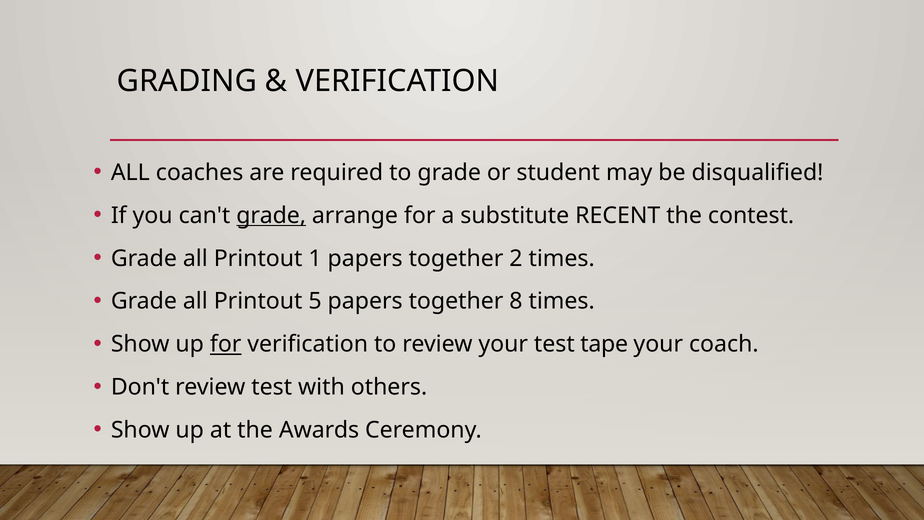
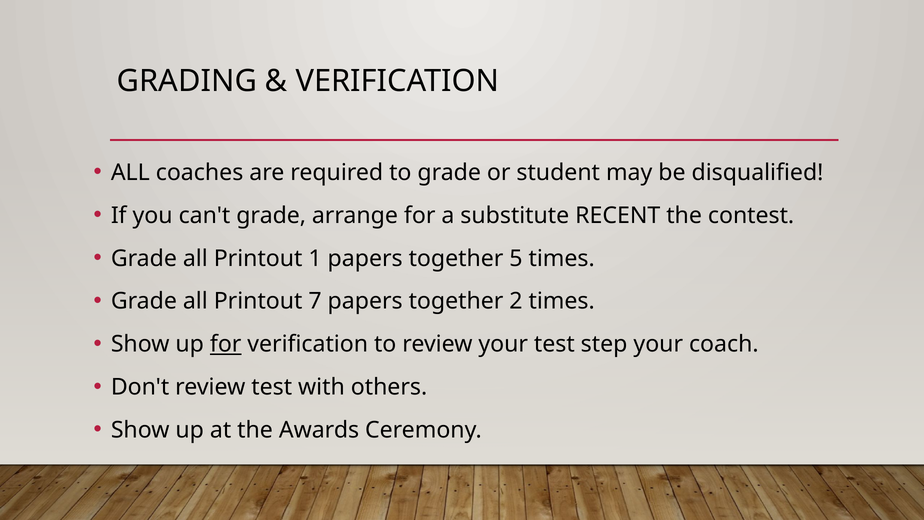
grade at (271, 215) underline: present -> none
2: 2 -> 5
5: 5 -> 7
8: 8 -> 2
tape: tape -> step
